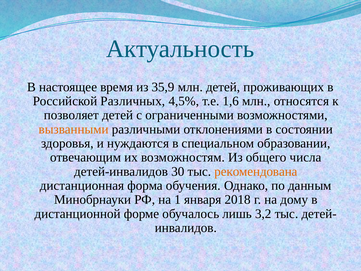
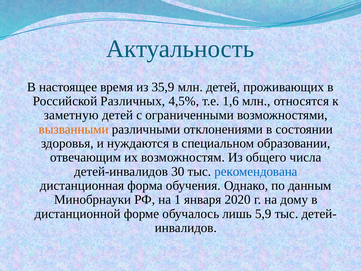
позволяет: позволяет -> заметную
рекомендована colour: orange -> blue
2018: 2018 -> 2020
3,2: 3,2 -> 5,9
